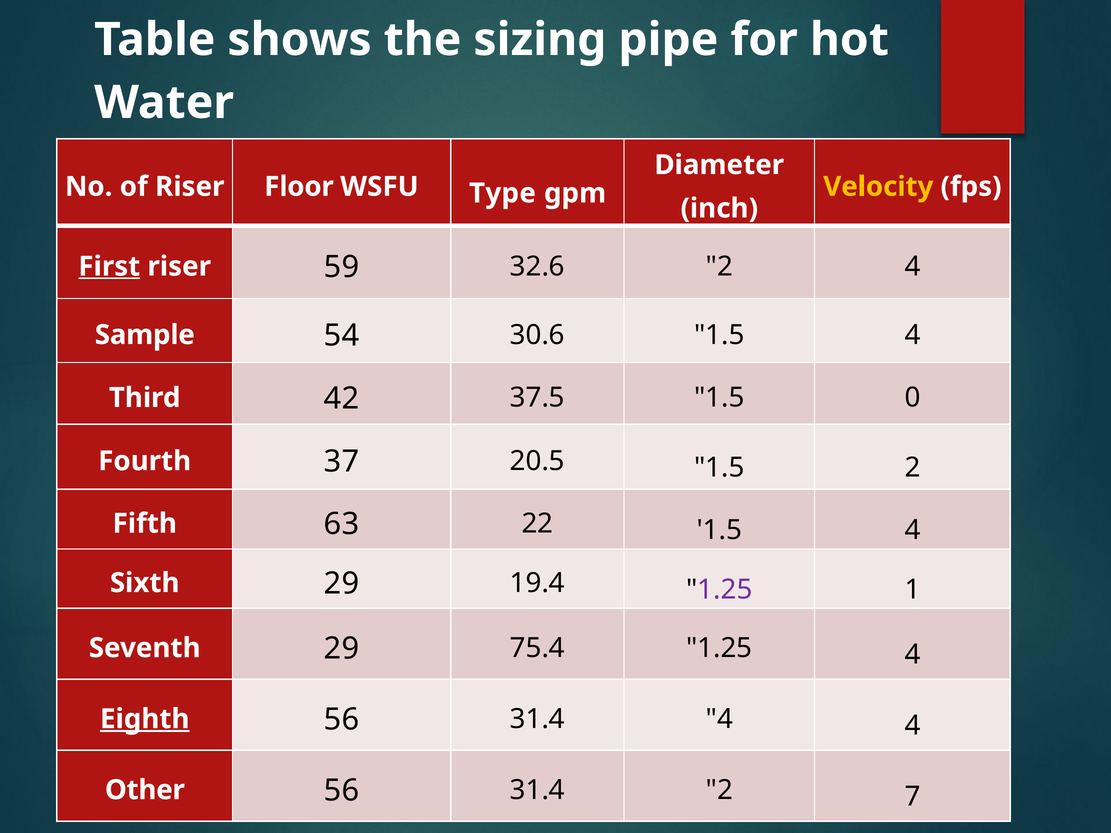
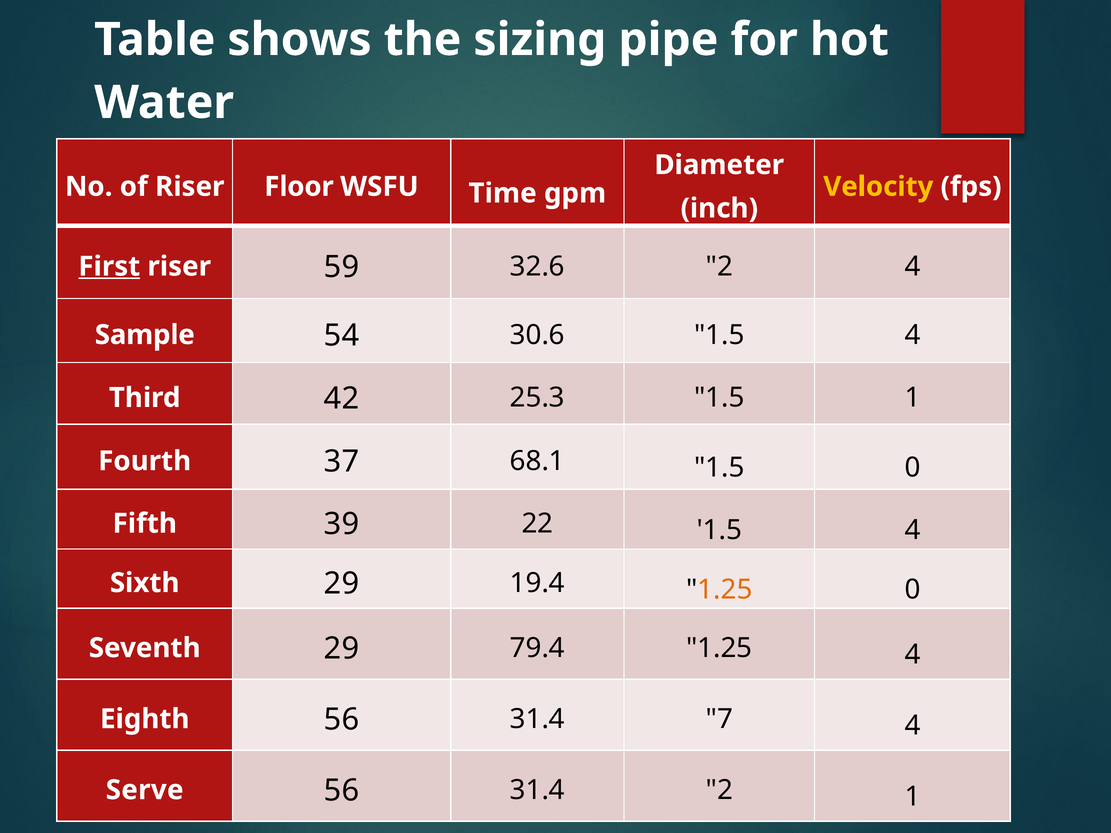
Type: Type -> Time
0 at (913, 398): 0 -> 1
37.5: 37.5 -> 25.3
20.5: 20.5 -> 68.1
2 at (913, 468): 2 -> 0
63: 63 -> 39
1.25 at (725, 590) colour: purple -> orange
1 at (913, 590): 1 -> 0
75.4: 75.4 -> 79.4
Eighth underline: present -> none
31.4 4: 4 -> 7
7 at (913, 797): 7 -> 1
Other: Other -> Serve
